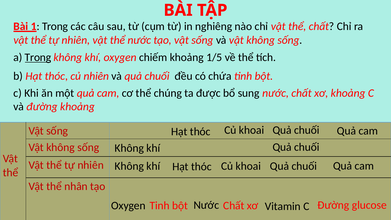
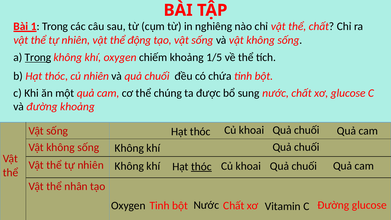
thể nước: nước -> động
xơ khoảng: khoảng -> glucose
thóc at (201, 166) underline: none -> present
